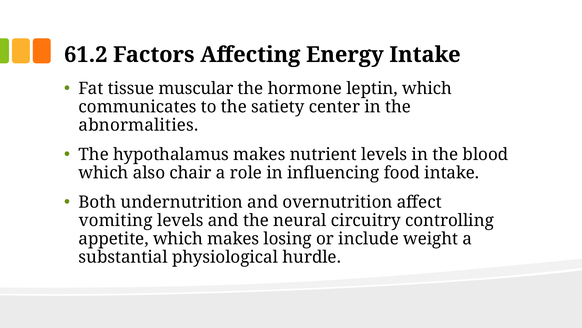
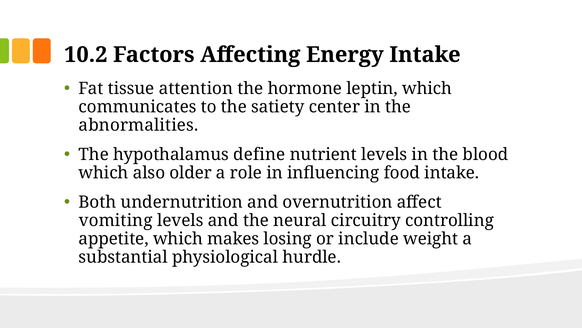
61.2: 61.2 -> 10.2
muscular: muscular -> attention
hypothalamus makes: makes -> define
chair: chair -> older
